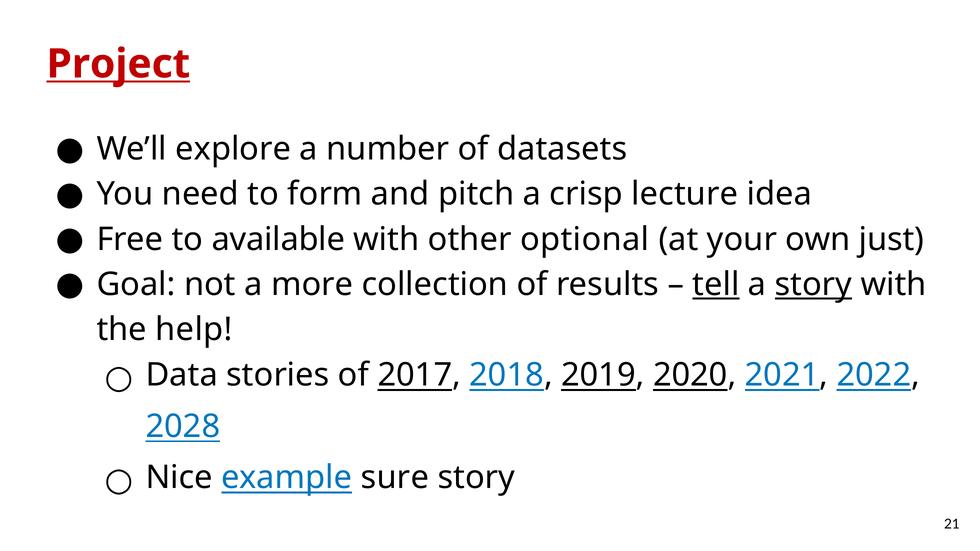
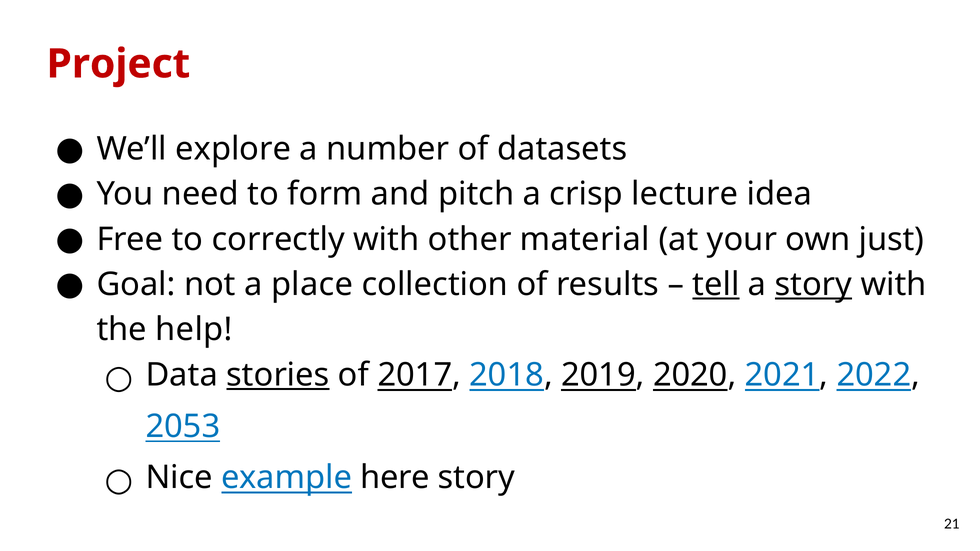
Project underline: present -> none
available: available -> correctly
optional: optional -> material
more: more -> place
stories underline: none -> present
2028: 2028 -> 2053
sure: sure -> here
